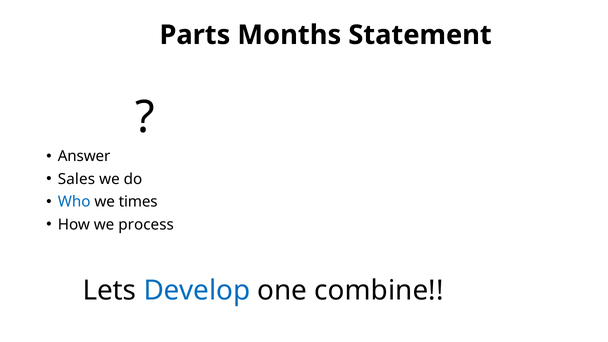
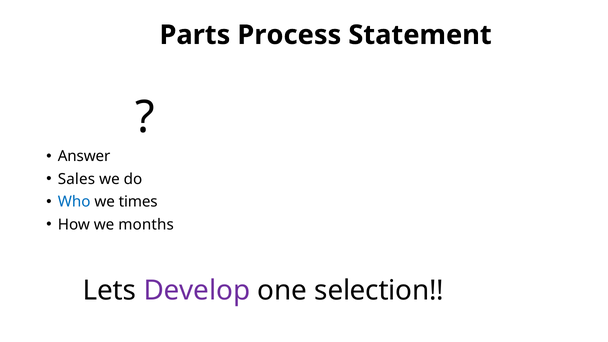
Months: Months -> Process
process: process -> months
Develop colour: blue -> purple
combine: combine -> selection
